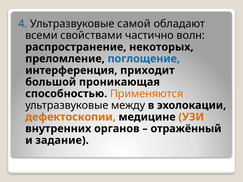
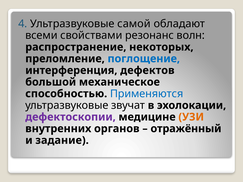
частично: частично -> резонанс
приходит: приходит -> дефектов
проникающая: проникающая -> механическое
Применяются colour: orange -> blue
между: между -> звучат
дефектоскопии colour: orange -> purple
